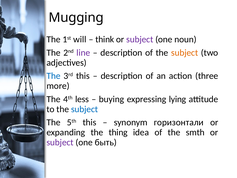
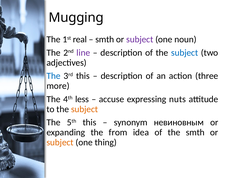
will: will -> real
think at (105, 39): think -> smth
subject at (185, 53) colour: orange -> blue
buying: buying -> accuse
lying: lying -> nuts
subject at (85, 109) colour: blue -> orange
горизонтали: горизонтали -> невиновным
thing: thing -> from
subject at (60, 142) colour: purple -> orange
быть: быть -> thing
